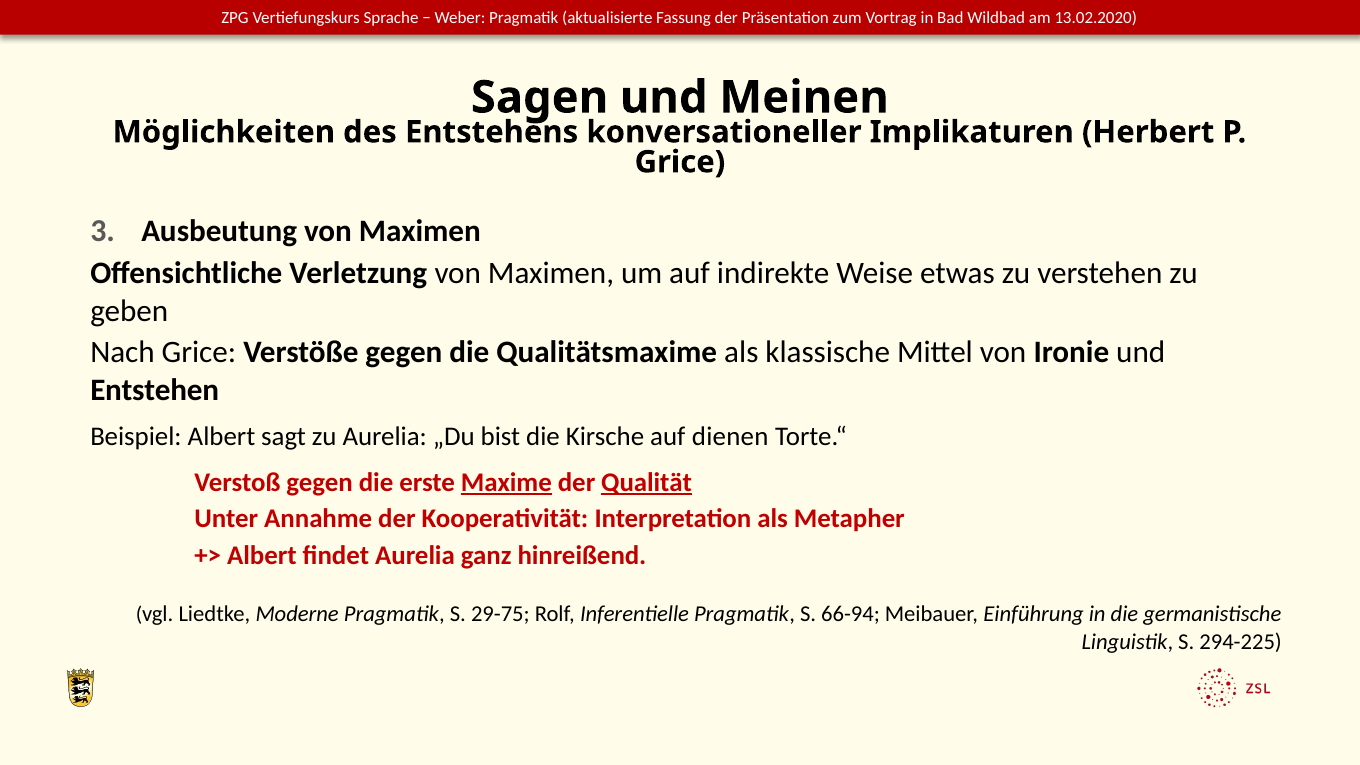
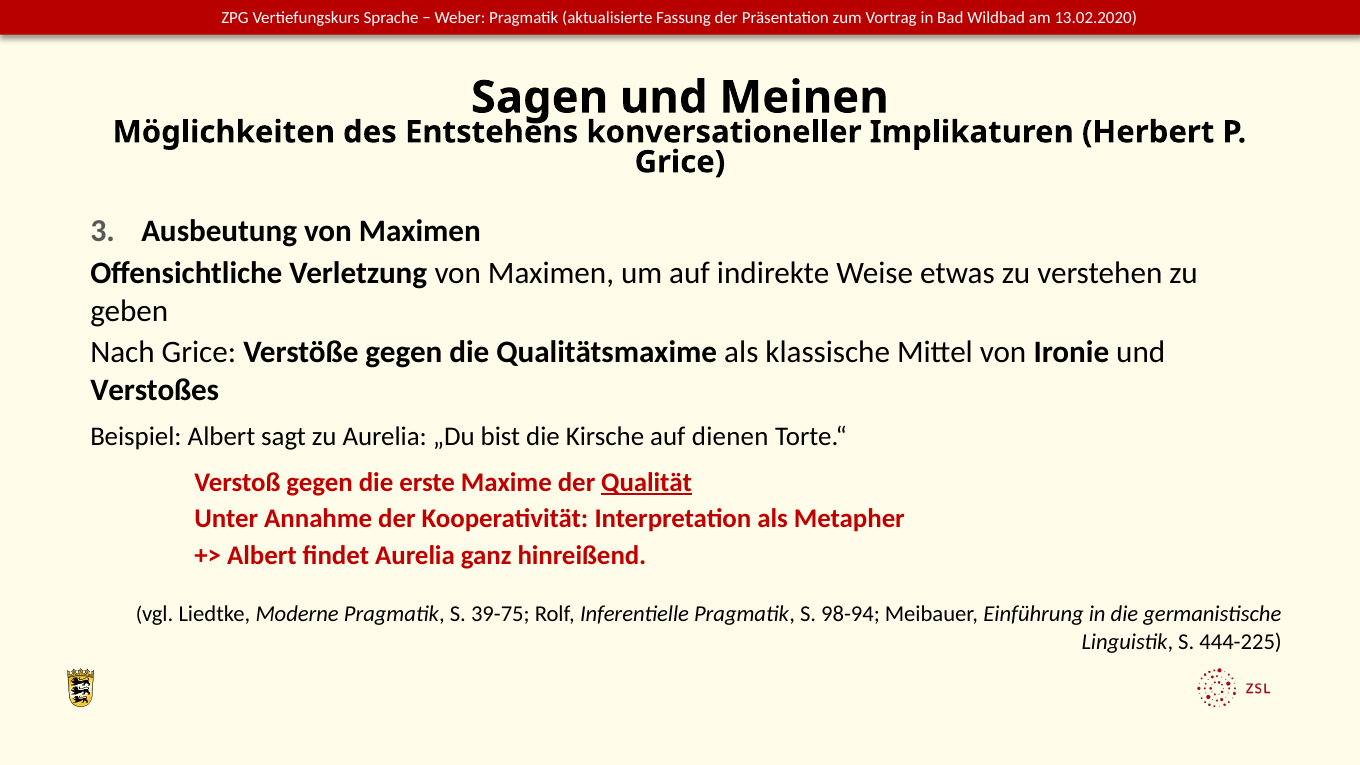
Entstehen: Entstehen -> Verstoßes
Maxime underline: present -> none
29-75: 29-75 -> 39-75
66-94: 66-94 -> 98-94
294-225: 294-225 -> 444-225
